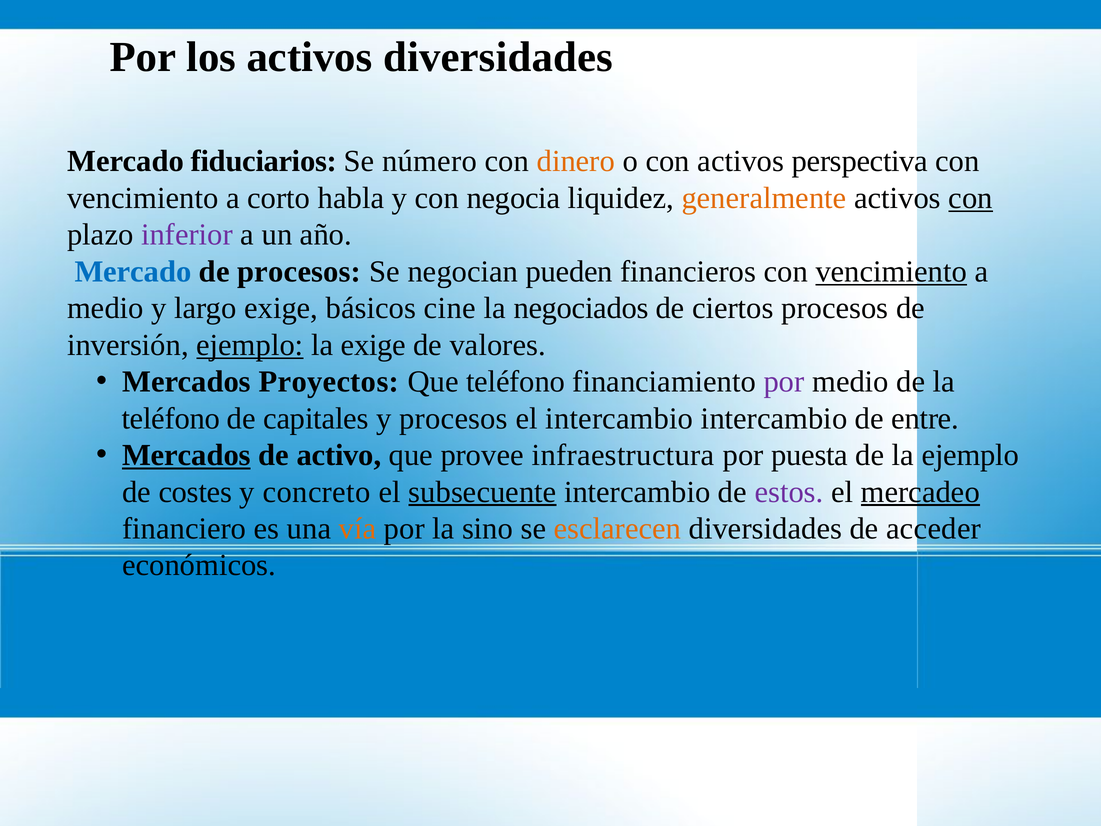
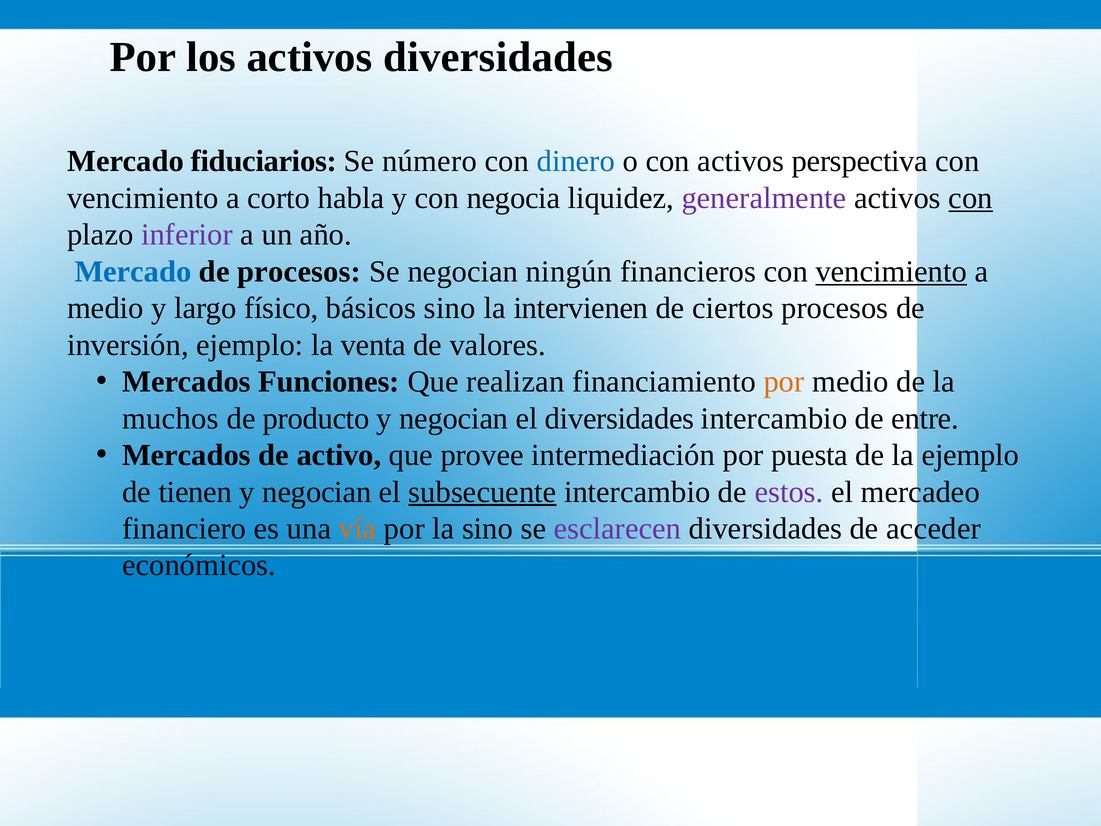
dinero colour: orange -> blue
generalmente colour: orange -> purple
pueden: pueden -> ningún
largo exige: exige -> físico
básicos cine: cine -> sino
negociados: negociados -> intervienen
ejemplo at (250, 345) underline: present -> none
la exige: exige -> venta
Proyectos: Proyectos -> Funciones
Que teléfono: teléfono -> realizan
por at (784, 382) colour: purple -> orange
teléfono at (171, 418): teléfono -> muchos
capitales: capitales -> producto
procesos at (454, 418): procesos -> negocian
el intercambio: intercambio -> diversidades
Mercados at (186, 455) underline: present -> none
infraestructura: infraestructura -> intermediación
costes: costes -> tienen
concreto at (317, 492): concreto -> negocian
mercadeo underline: present -> none
esclarecen colour: orange -> purple
